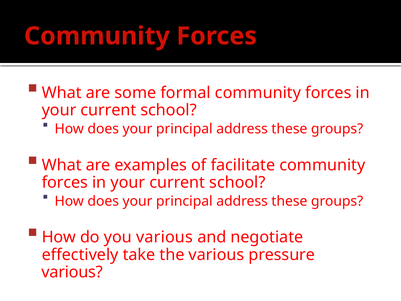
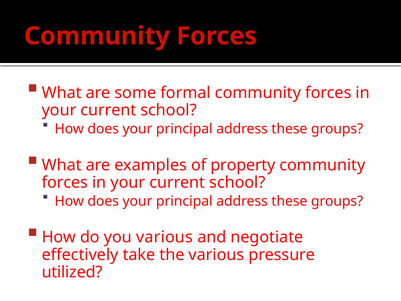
facilitate: facilitate -> property
various at (72, 272): various -> utilized
